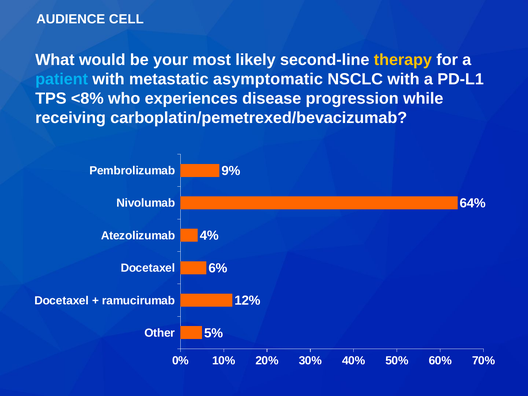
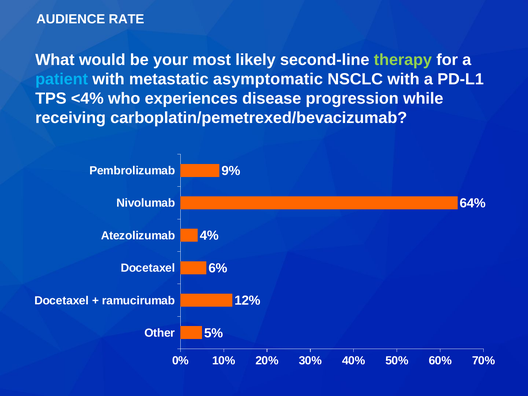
CELL: CELL -> RATE
therapy colour: yellow -> light green
<8%: <8% -> <4%
